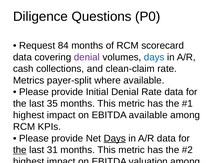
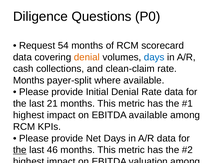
84: 84 -> 54
denial at (87, 57) colour: purple -> orange
Metrics at (29, 81): Metrics -> Months
35: 35 -> 21
Days at (115, 139) underline: present -> none
31: 31 -> 46
